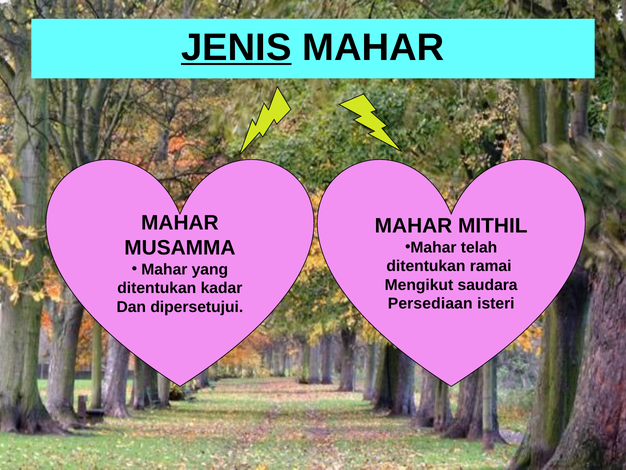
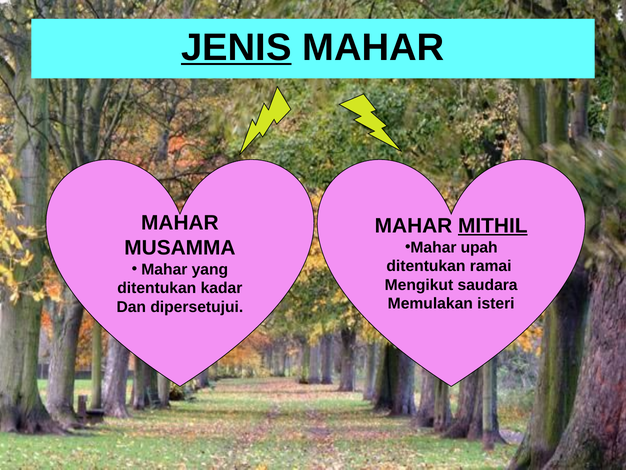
MITHIL underline: none -> present
telah: telah -> upah
Persediaan: Persediaan -> Memulakan
